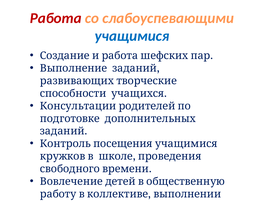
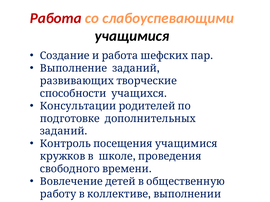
учащимися colour: blue -> black
